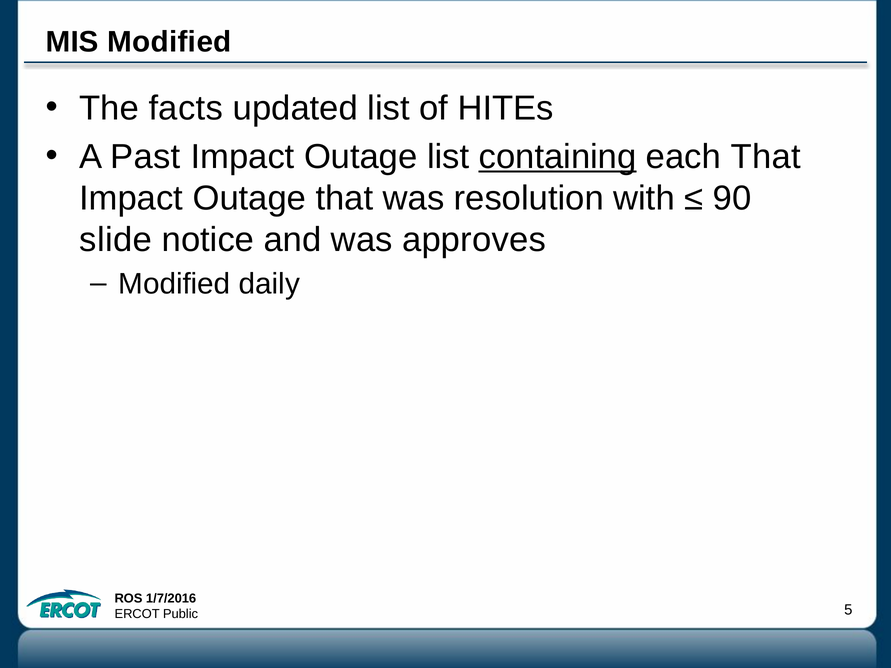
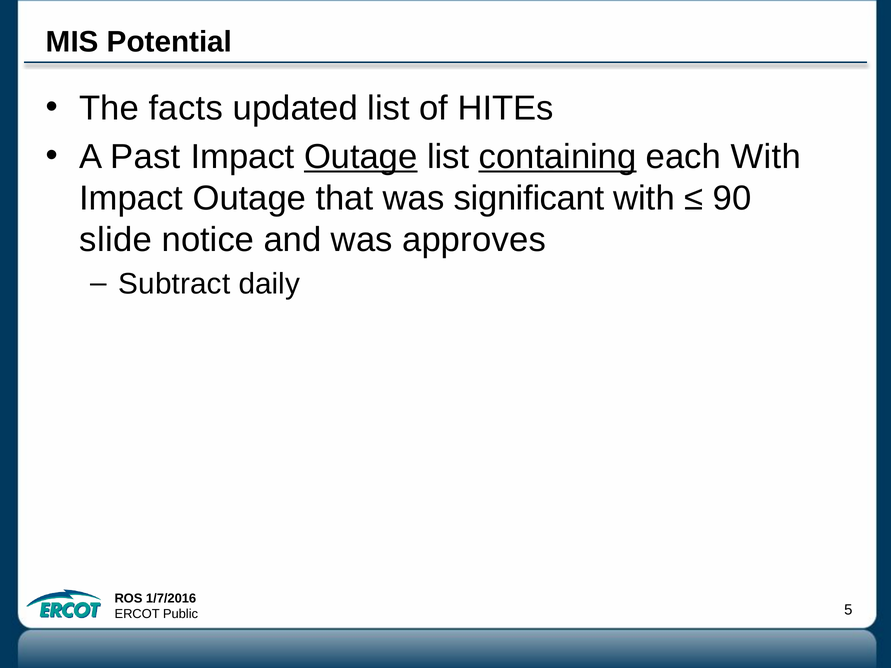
MIS Modified: Modified -> Potential
Outage at (361, 157) underline: none -> present
each That: That -> With
resolution: resolution -> significant
Modified at (174, 284): Modified -> Subtract
